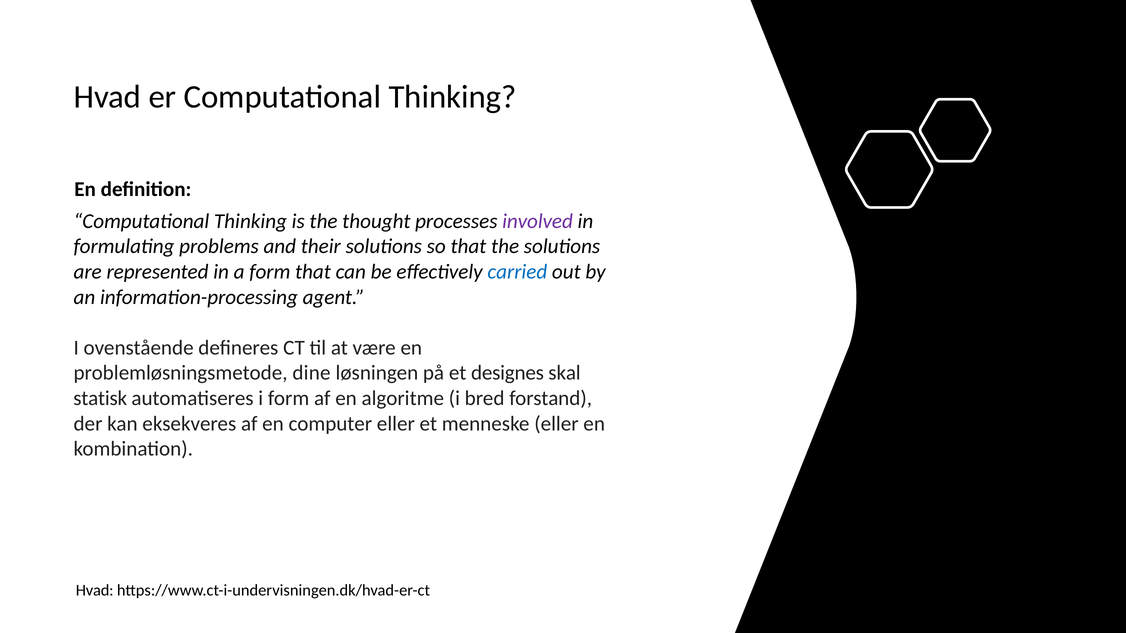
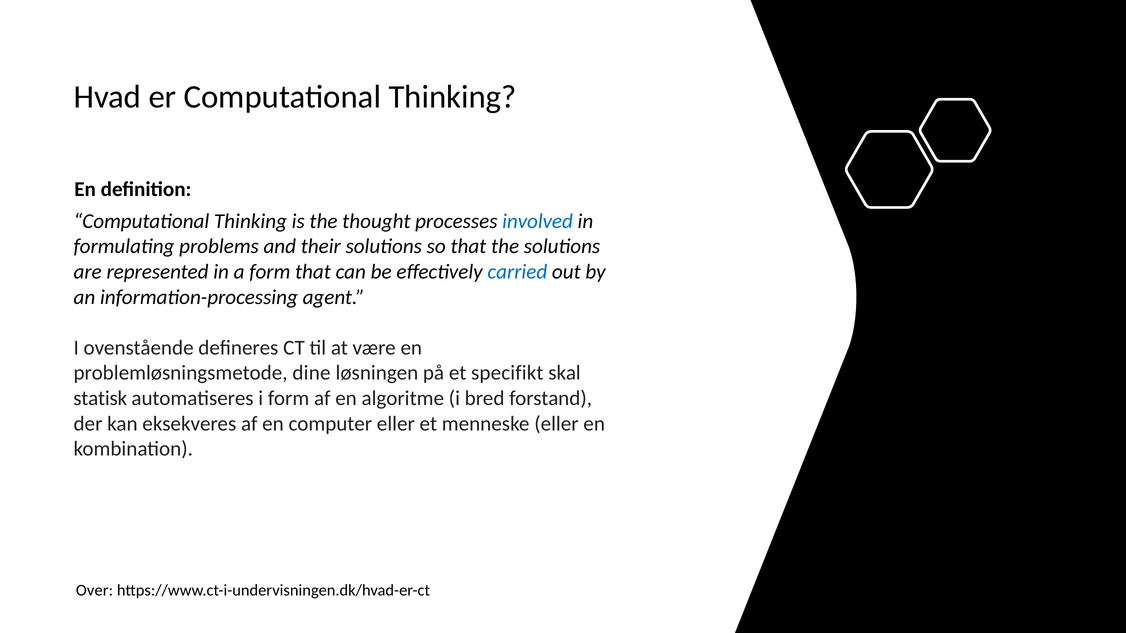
involved colour: purple -> blue
designes: designes -> specifikt
Hvad at (95, 591): Hvad -> Over
